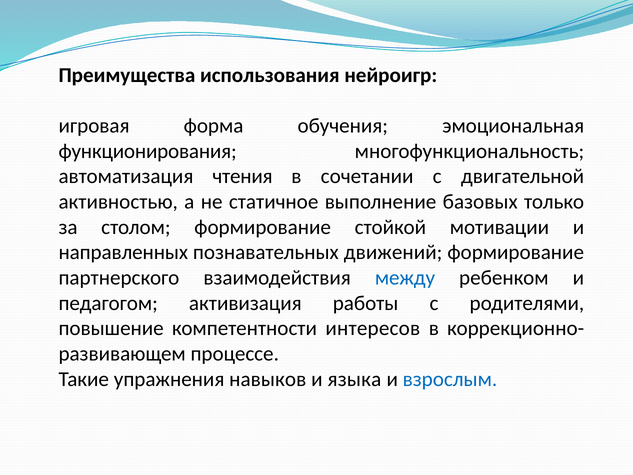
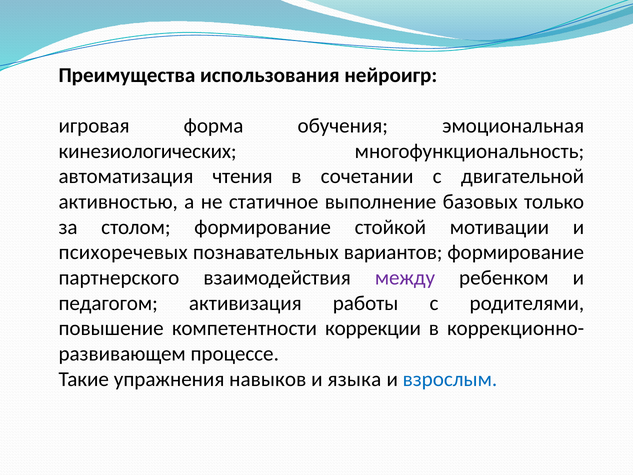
функционирования: функционирования -> кинезиологических
направленных: направленных -> психоречевых
движений: движений -> вариантов
между colour: blue -> purple
интересов: интересов -> коррекции
